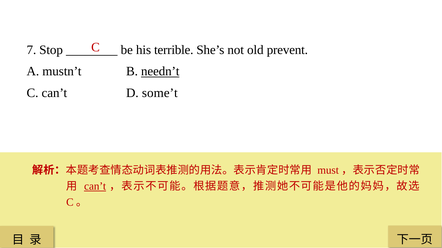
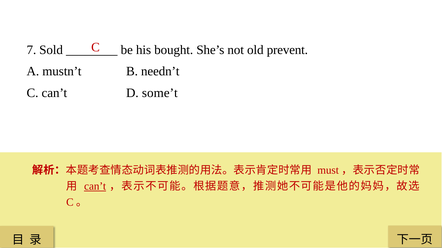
Stop: Stop -> Sold
terrible: terrible -> bought
needn’t underline: present -> none
